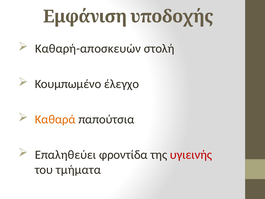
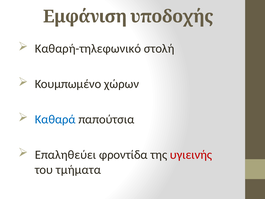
Καθαρή-αποσκευών: Καθαρή-αποσκευών -> Καθαρή-τηλεφωνικό
έλεγχο: έλεγχο -> χώρων
Καθαρά colour: orange -> blue
